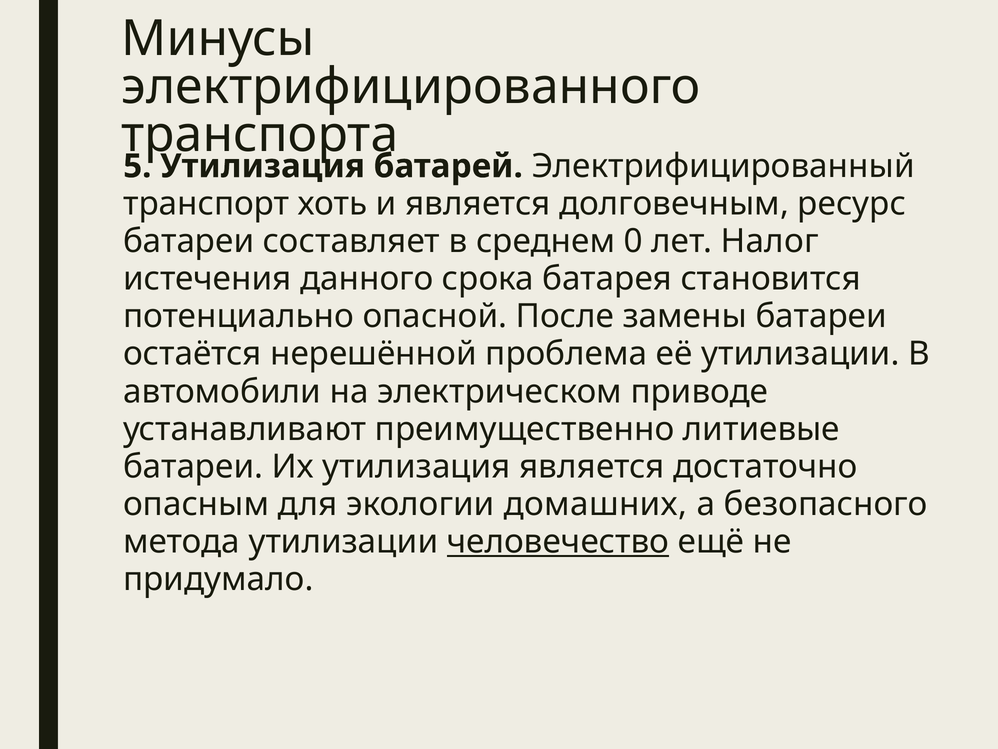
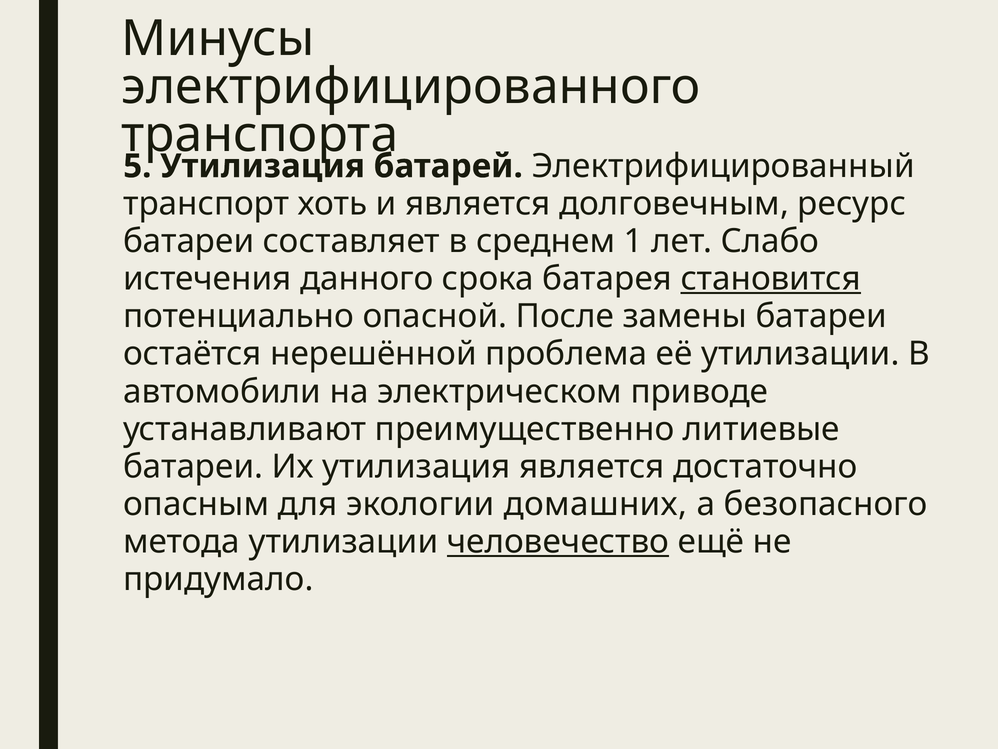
0: 0 -> 1
Налог: Налог -> Слабо
становится underline: none -> present
